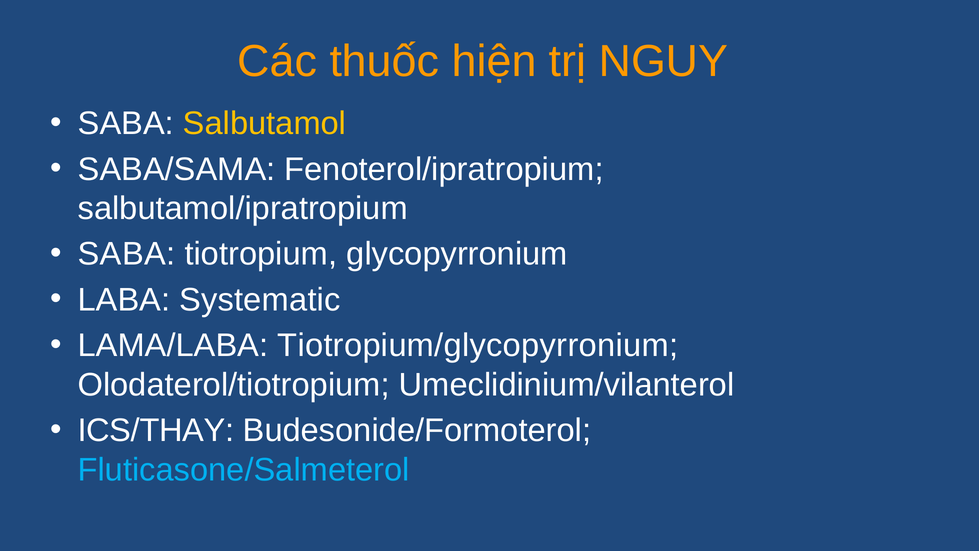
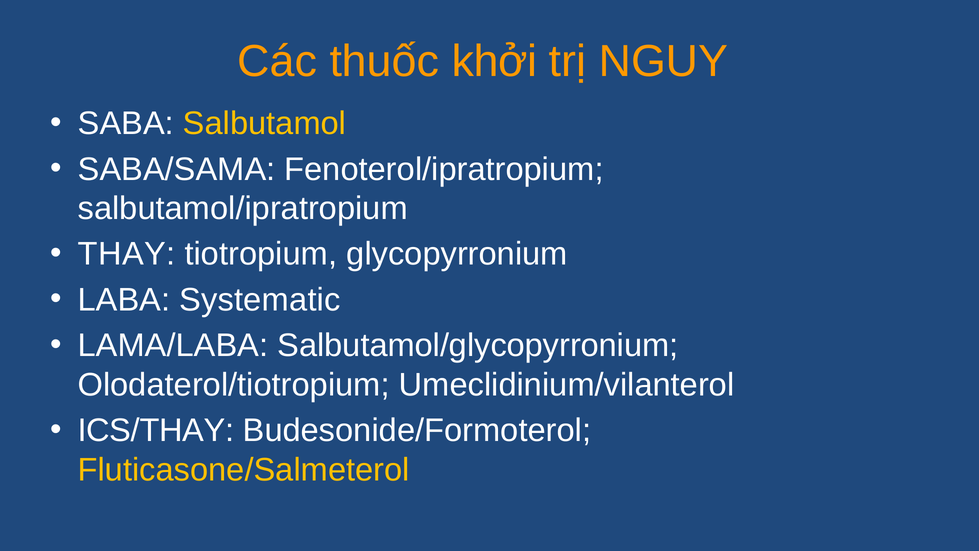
hiện: hiện -> khởi
SABA at (127, 254): SABA -> THAY
Tiotropium/glycopyrronium: Tiotropium/glycopyrronium -> Salbutamol/glycopyrronium
Fluticasone/Salmeterol colour: light blue -> yellow
